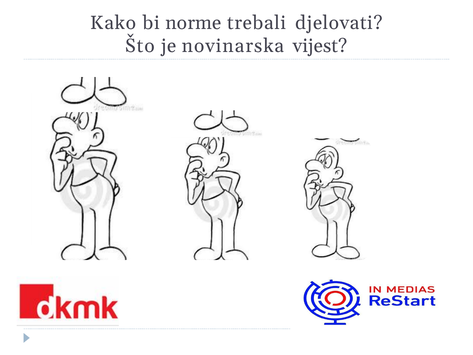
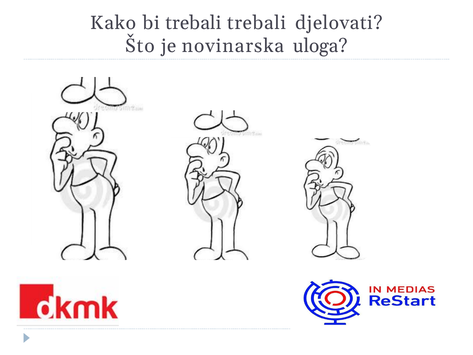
bi norme: norme -> trebali
vijest: vijest -> uloga
